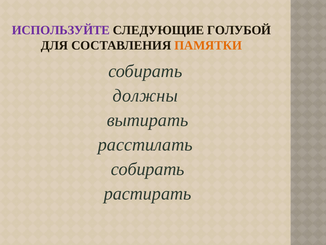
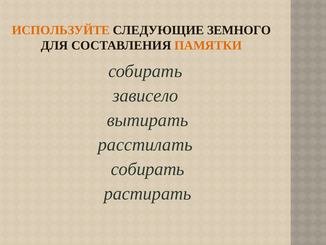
ИСПОЛЬЗУЙТЕ colour: purple -> orange
ГОЛУБОЙ: ГОЛУБОЙ -> ЗЕМНОГО
должны: должны -> зависело
